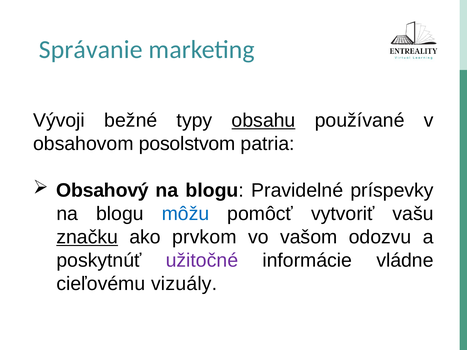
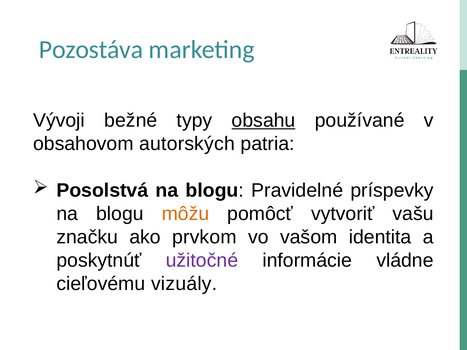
Správanie: Správanie -> Pozostáva
posolstvom: posolstvom -> autorských
Obsahový: Obsahový -> Posolstvá
môžu colour: blue -> orange
značku underline: present -> none
odozvu: odozvu -> identita
